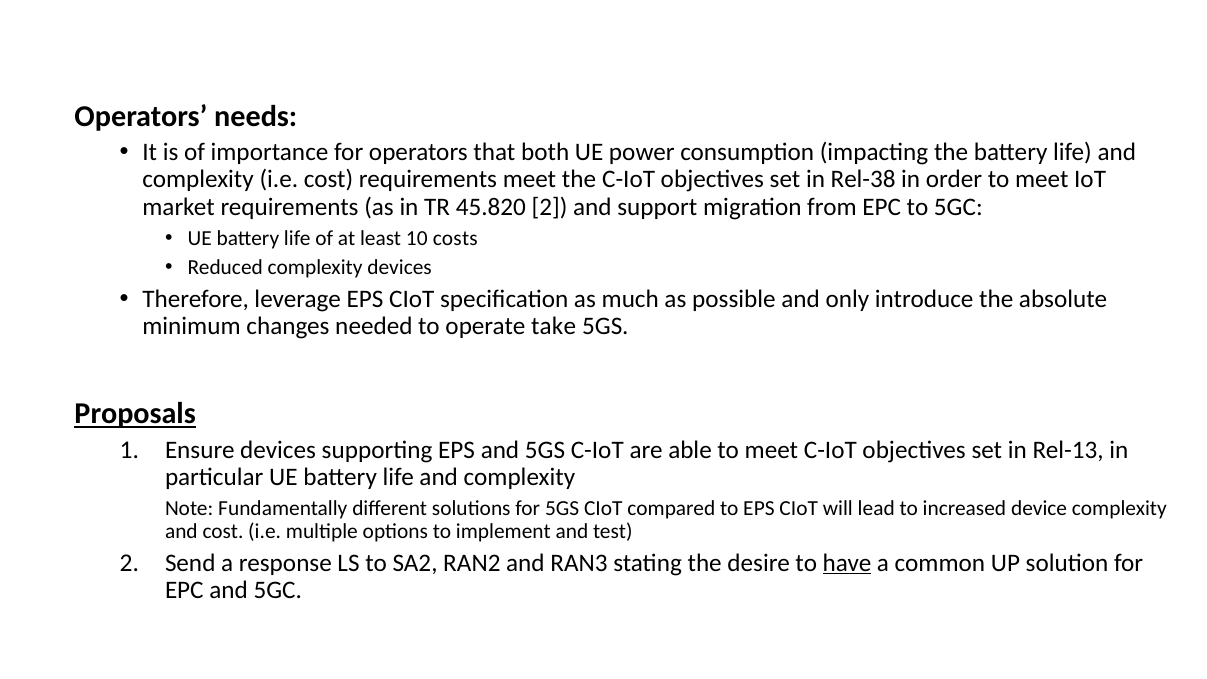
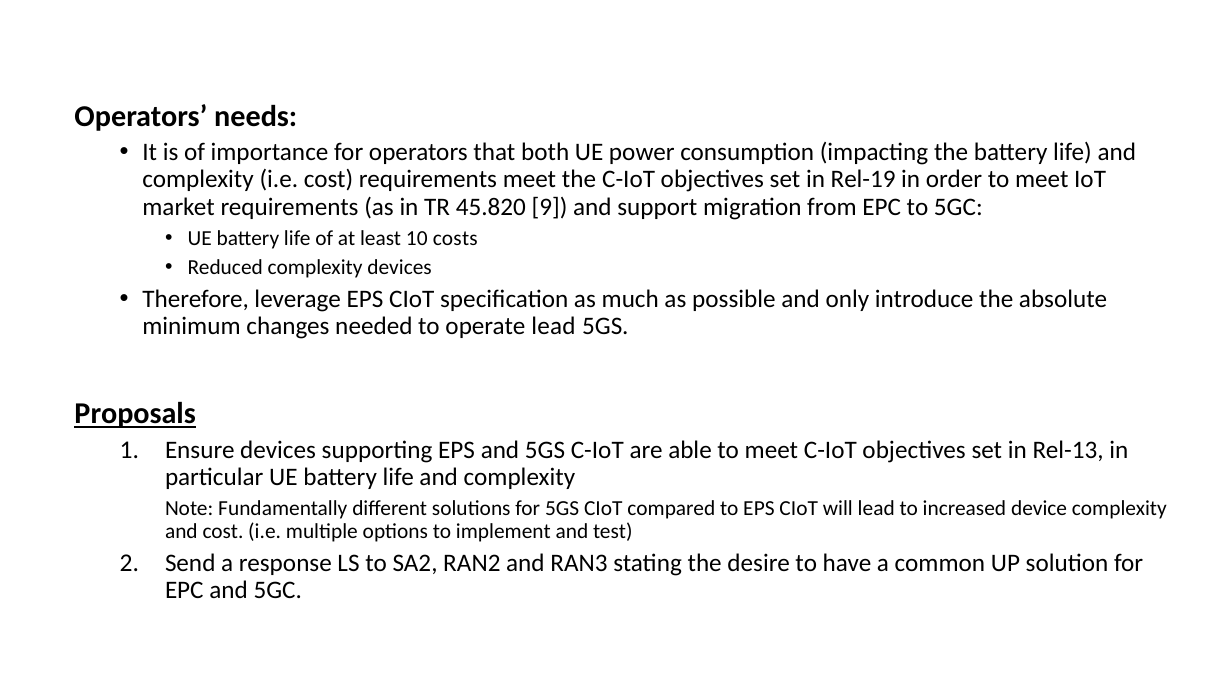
Rel-38: Rel-38 -> Rel-19
45.820 2: 2 -> 9
operate take: take -> lead
have underline: present -> none
